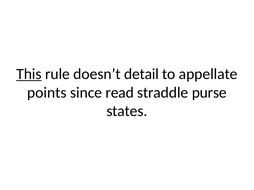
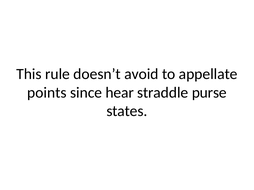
This underline: present -> none
detail: detail -> avoid
read: read -> hear
